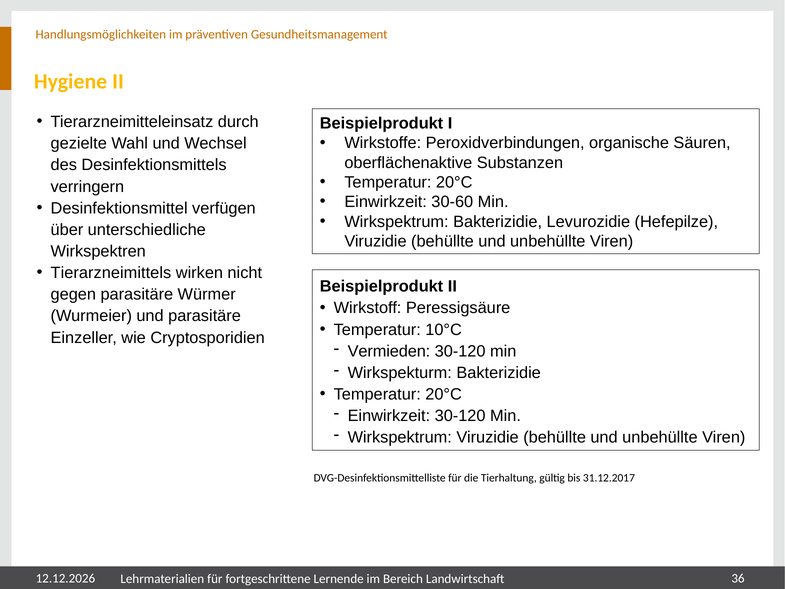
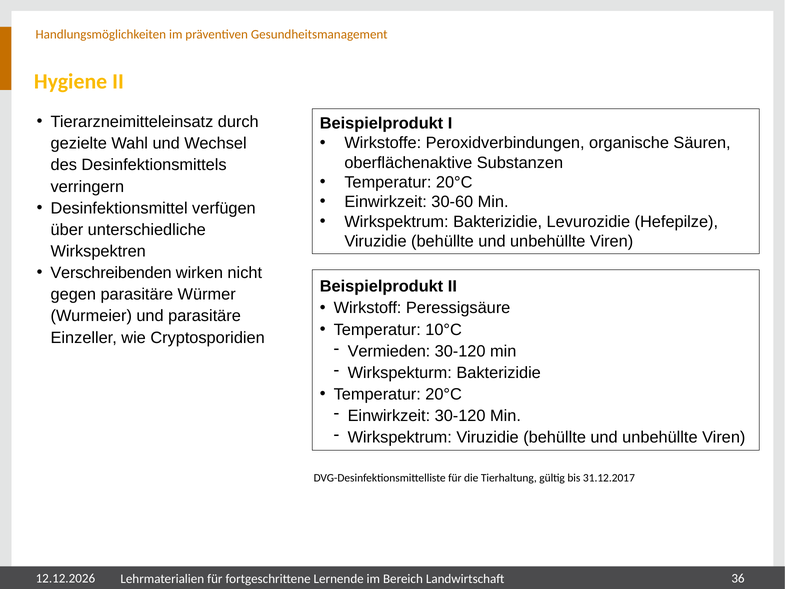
Tierarzneimittels: Tierarzneimittels -> Verschreibenden
